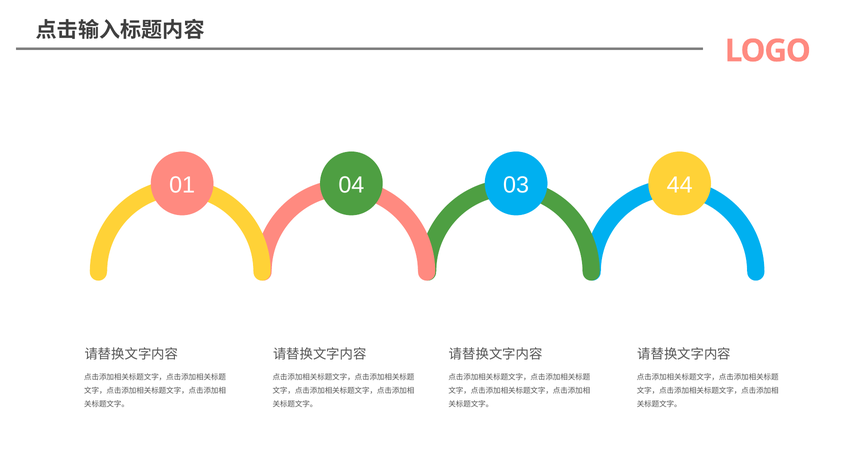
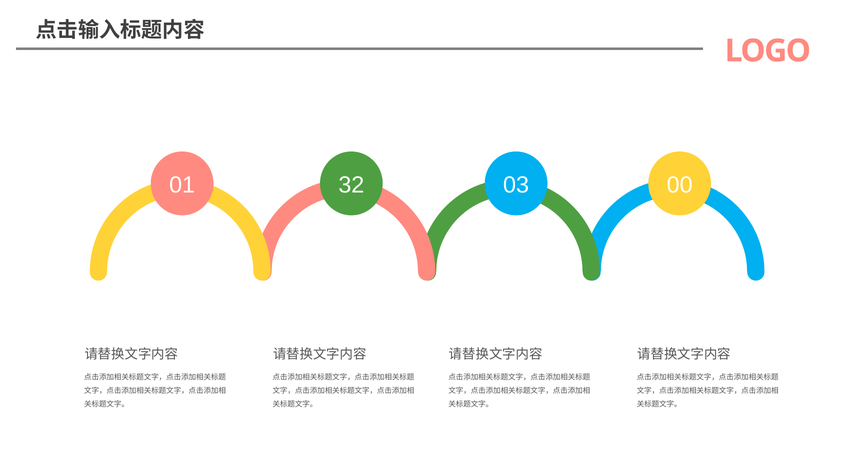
04: 04 -> 32
44: 44 -> 00
